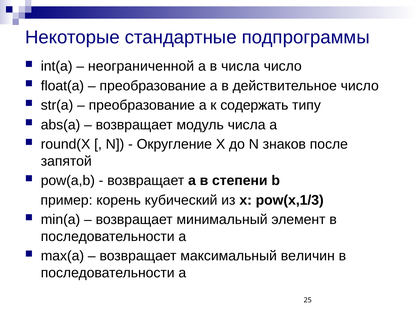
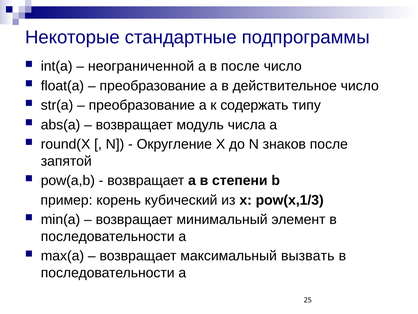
в числа: числа -> после
величин: величин -> вызвать
